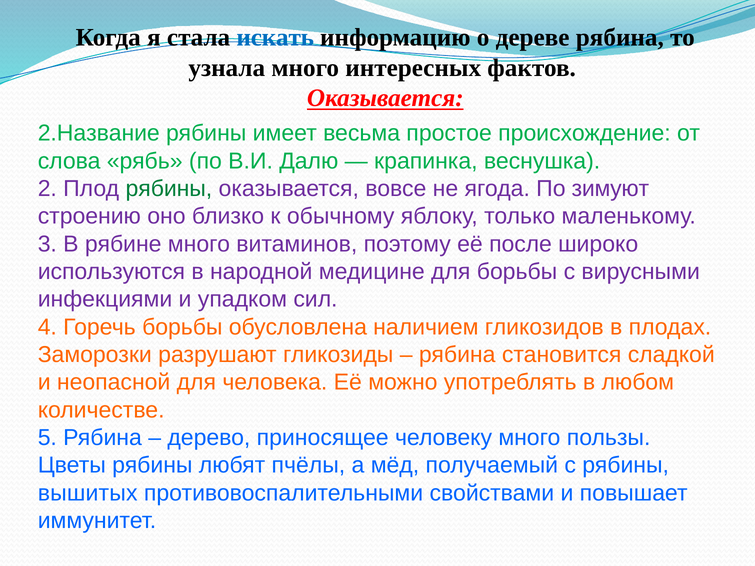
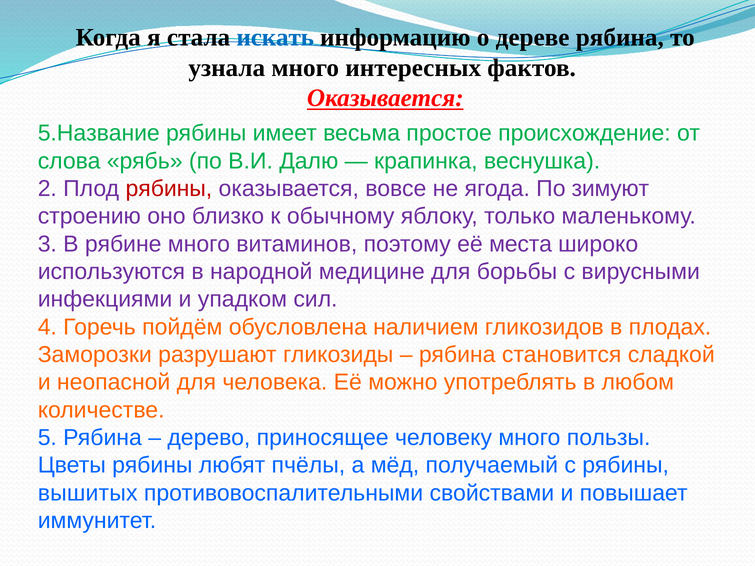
2.Название: 2.Название -> 5.Название
рябины at (169, 189) colour: green -> red
после: после -> места
Горечь борьбы: борьбы -> пойдём
